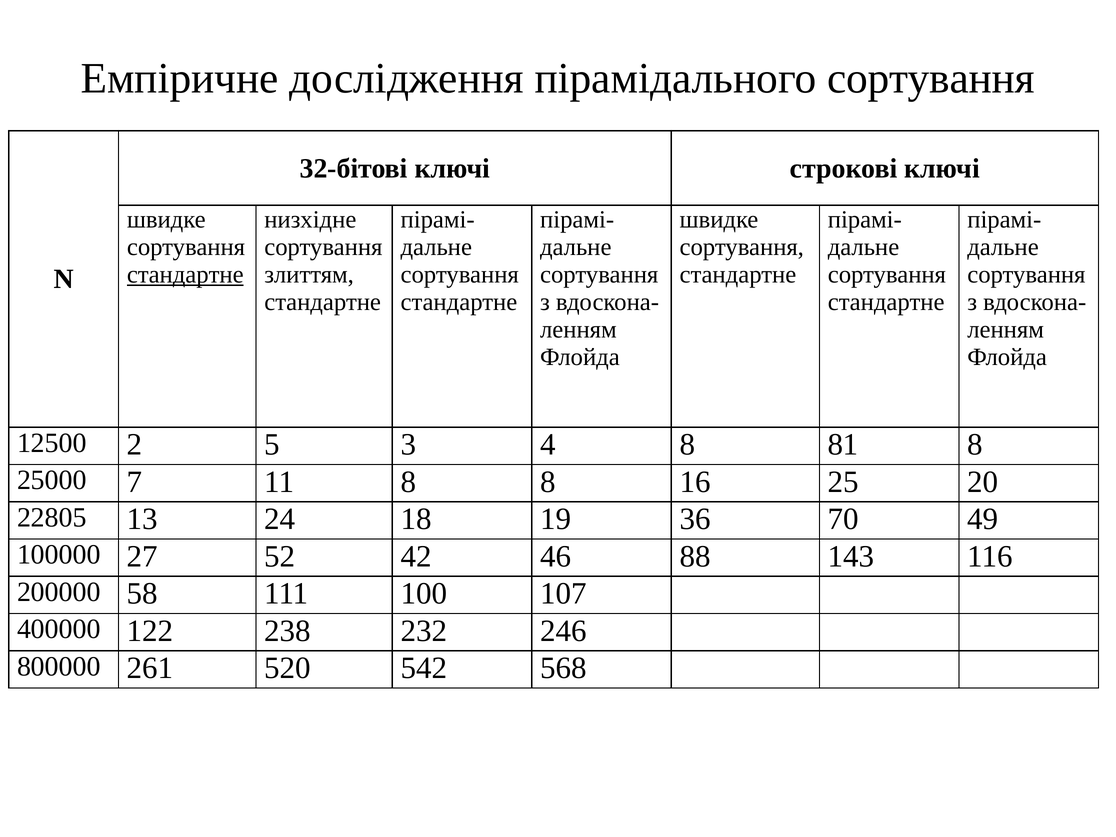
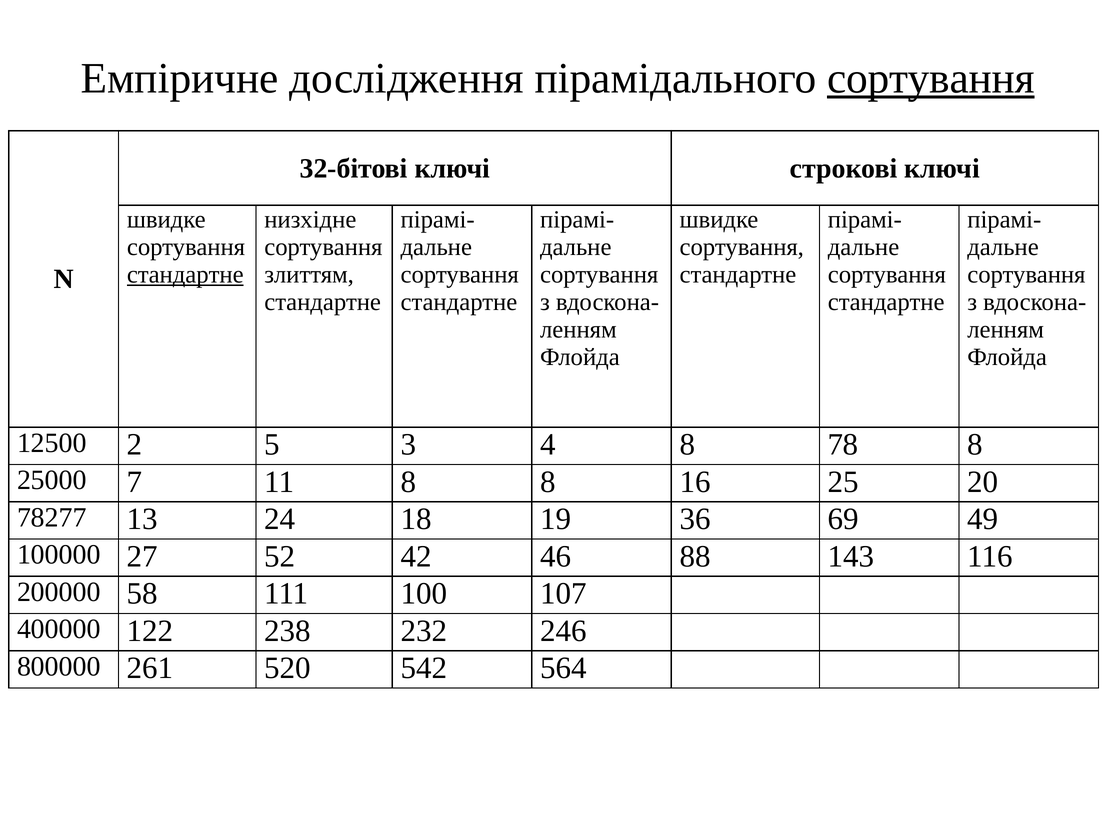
сортування at (931, 78) underline: none -> present
81: 81 -> 78
22805: 22805 -> 78277
70: 70 -> 69
568: 568 -> 564
